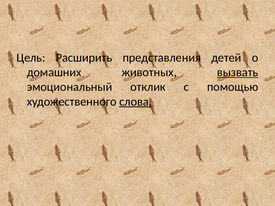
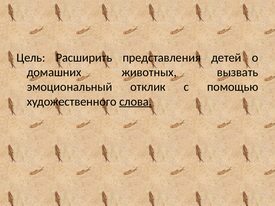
вызвать underline: present -> none
